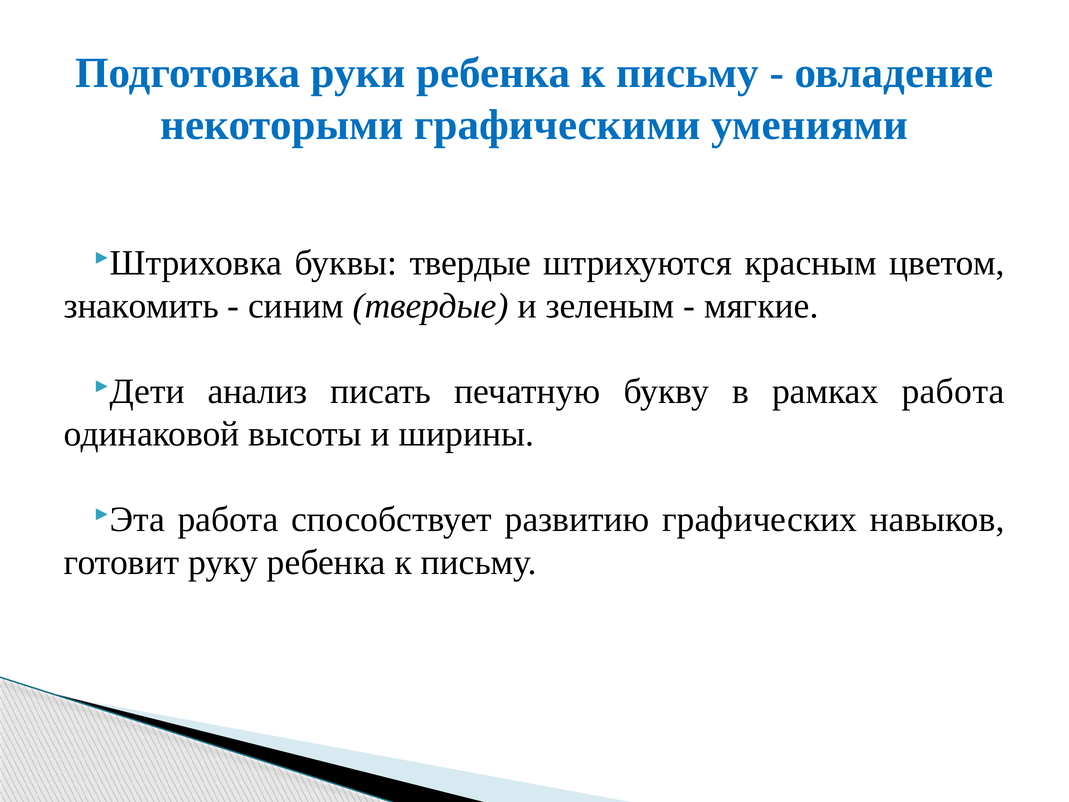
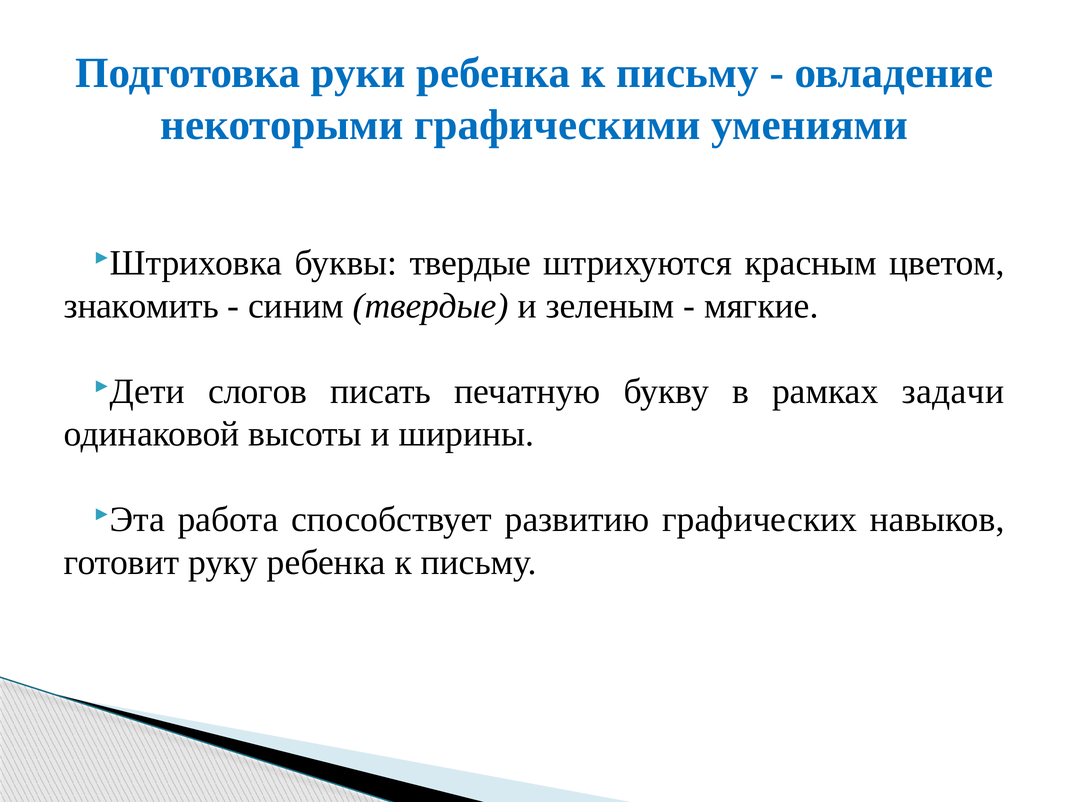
анализ: анализ -> слогов
рамках работа: работа -> задачи
